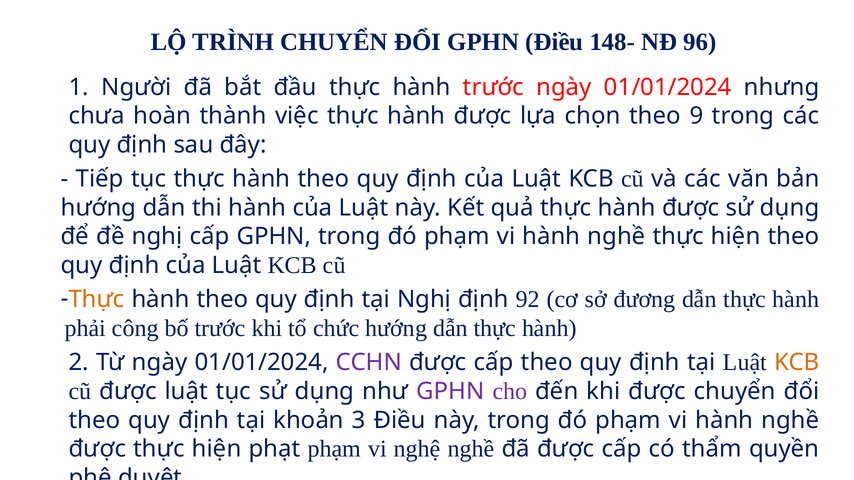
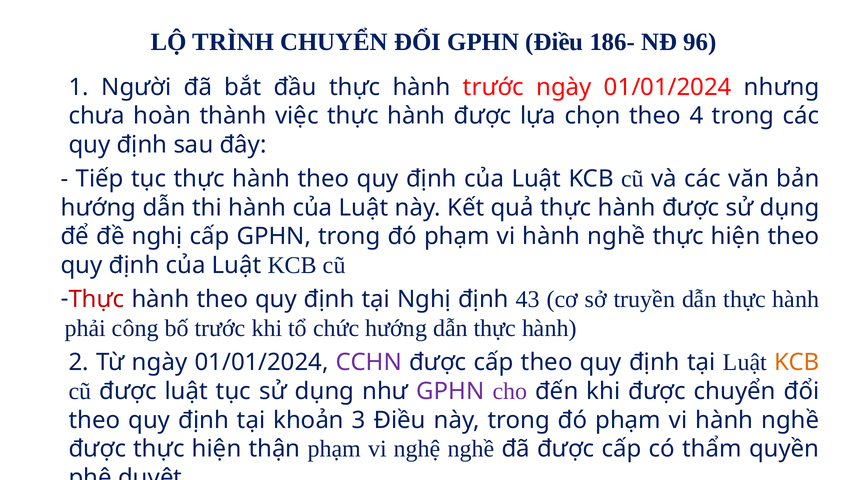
148-: 148- -> 186-
9: 9 -> 4
Thực at (97, 300) colour: orange -> red
92: 92 -> 43
đương: đương -> truyền
phạt: phạt -> thận
